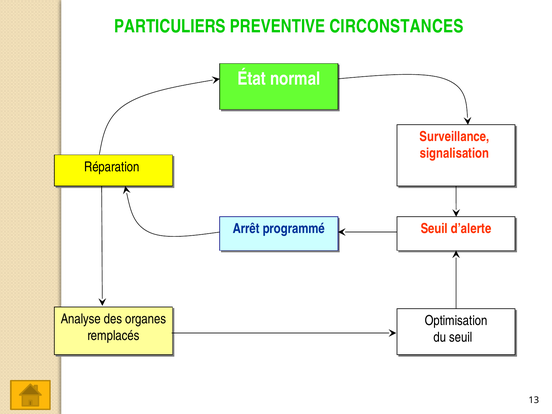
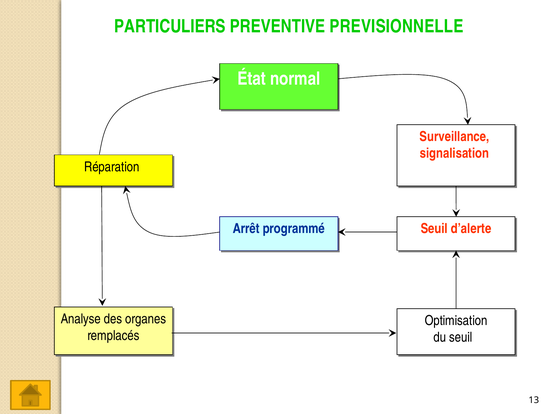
CIRCONSTANCES: CIRCONSTANCES -> PREVISIONNELLE
